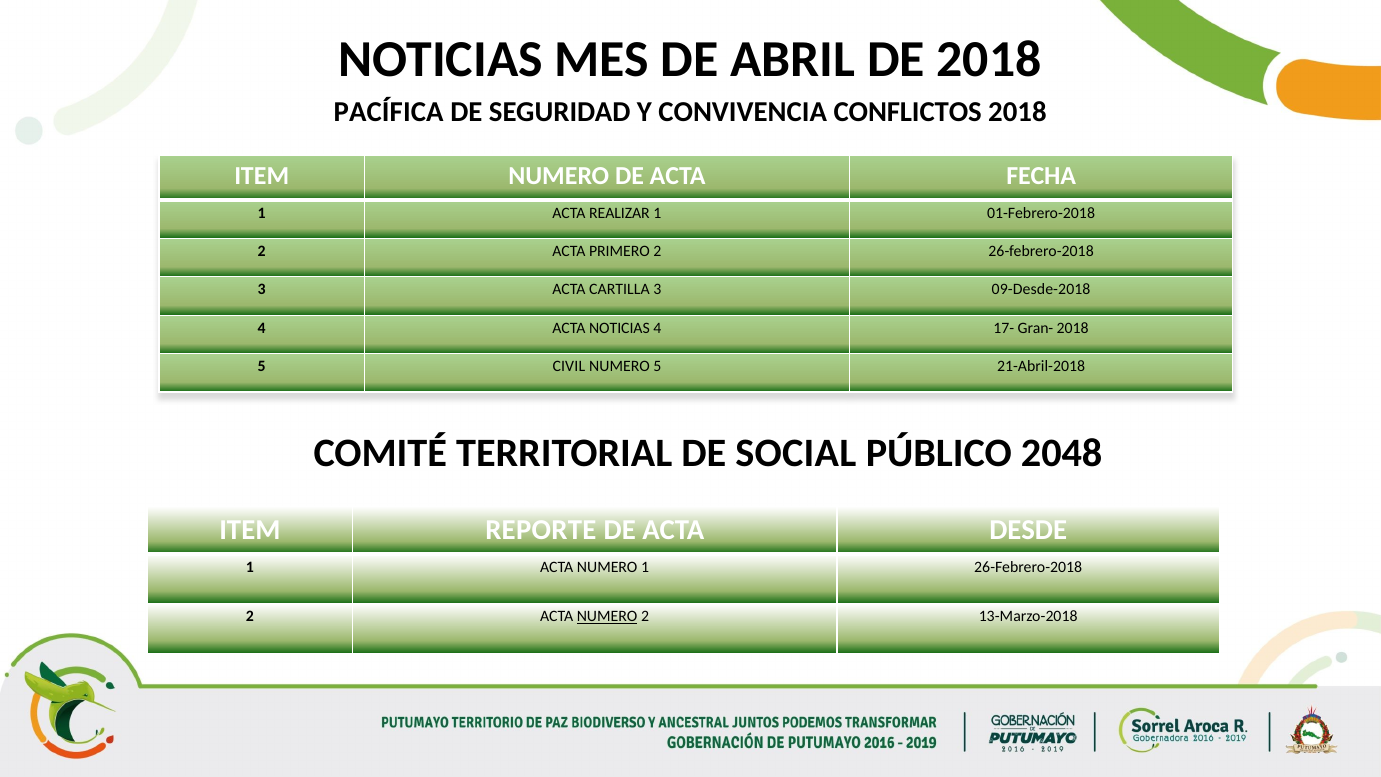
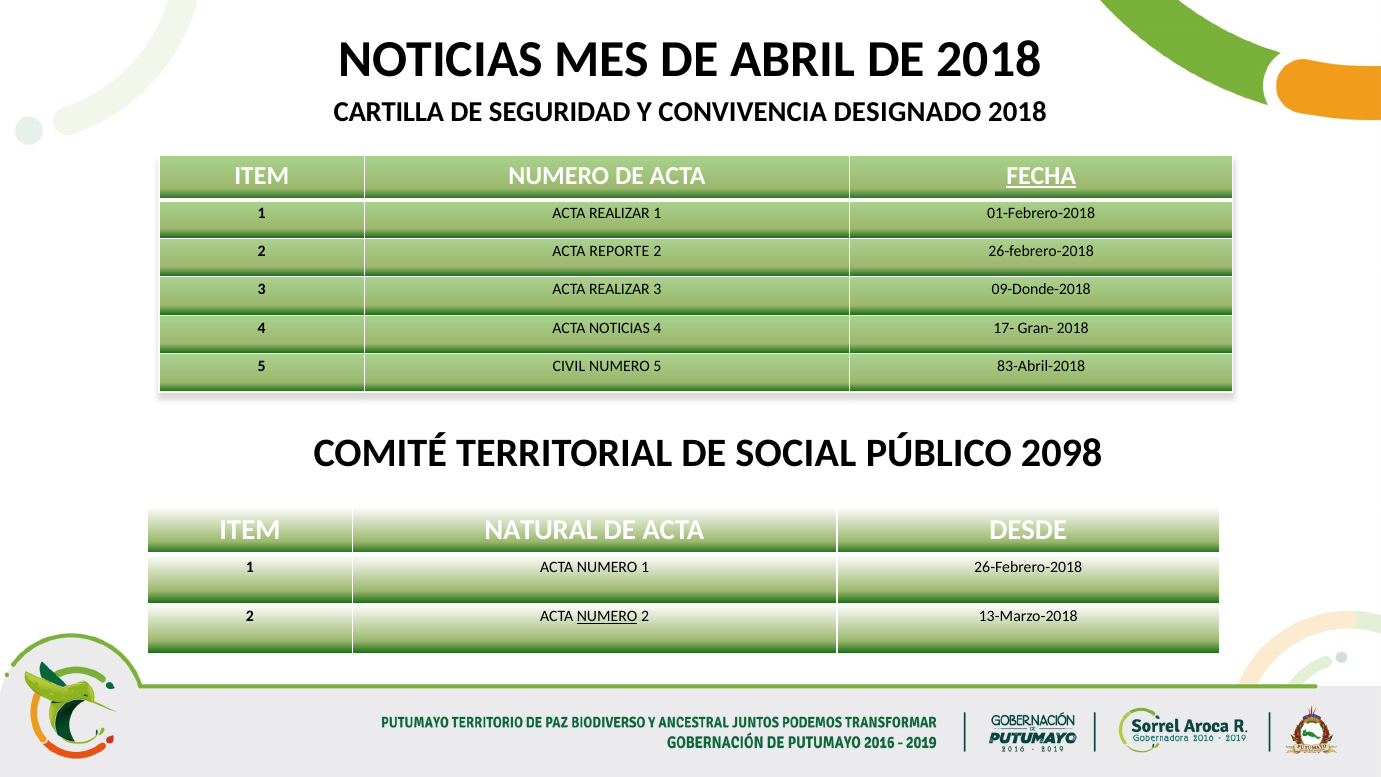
PACÍFICA: PACÍFICA -> CARTILLA
CONFLICTOS: CONFLICTOS -> DESIGNADO
FECHA underline: none -> present
PRIMERO: PRIMERO -> REPORTE
3 ACTA CARTILLA: CARTILLA -> REALIZAR
09-Desde-2018: 09-Desde-2018 -> 09-Donde-2018
21-Abril-2018: 21-Abril-2018 -> 83-Abril-2018
2048: 2048 -> 2098
REPORTE: REPORTE -> NATURAL
